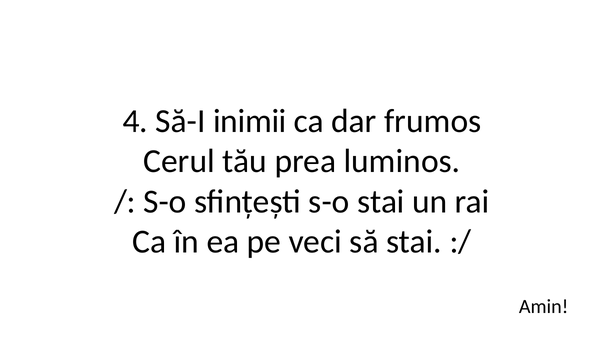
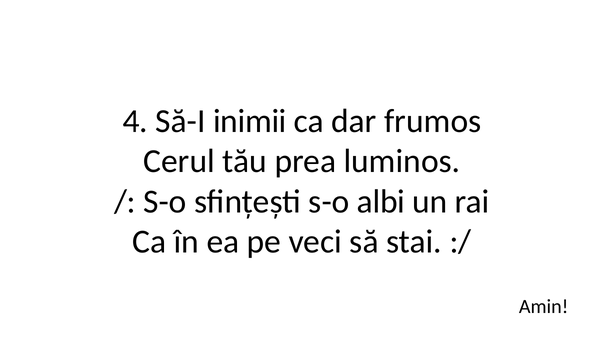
s-o stai: stai -> albi
